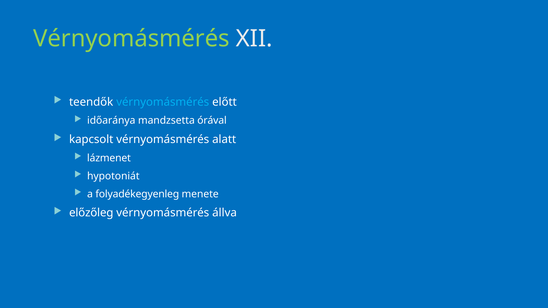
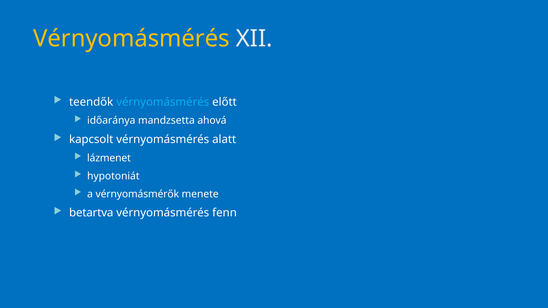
Vérnyomásmérés at (131, 38) colour: light green -> yellow
órával: órával -> ahová
folyadékegyenleg: folyadékegyenleg -> vérnyomásmérők
előzőleg: előzőleg -> betartva
állva: állva -> fenn
